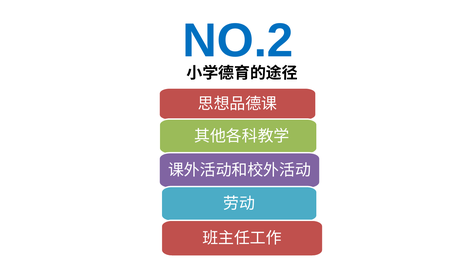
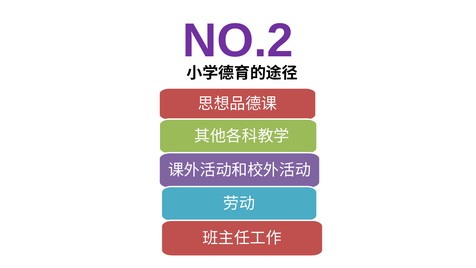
NO.2 colour: blue -> purple
